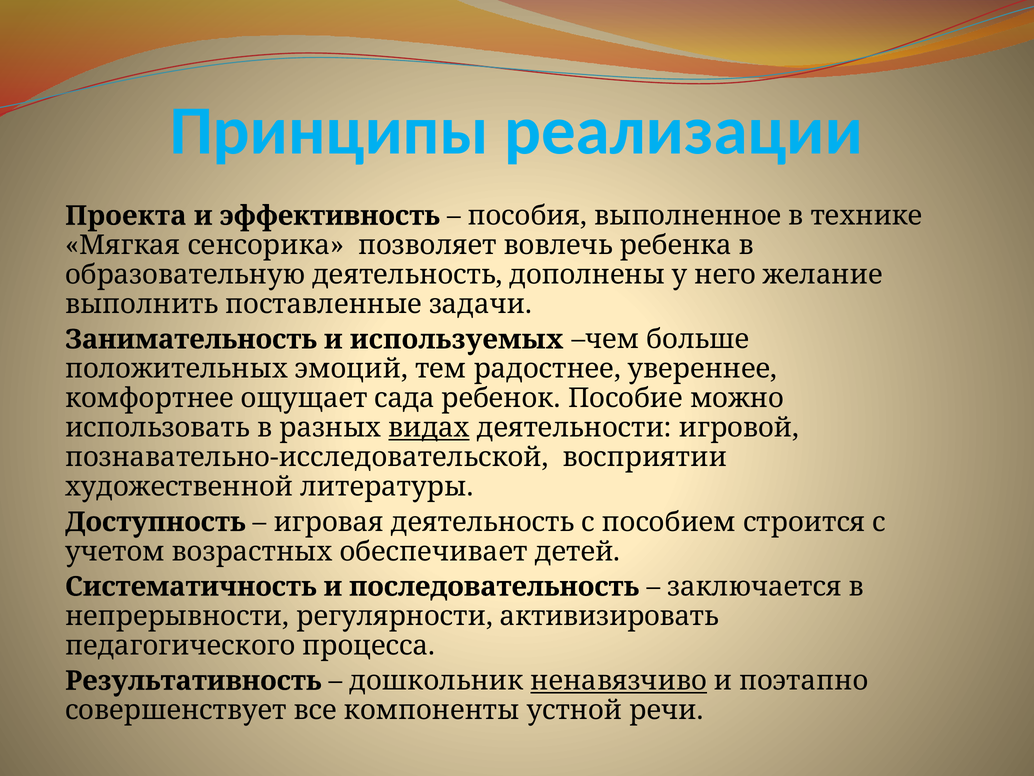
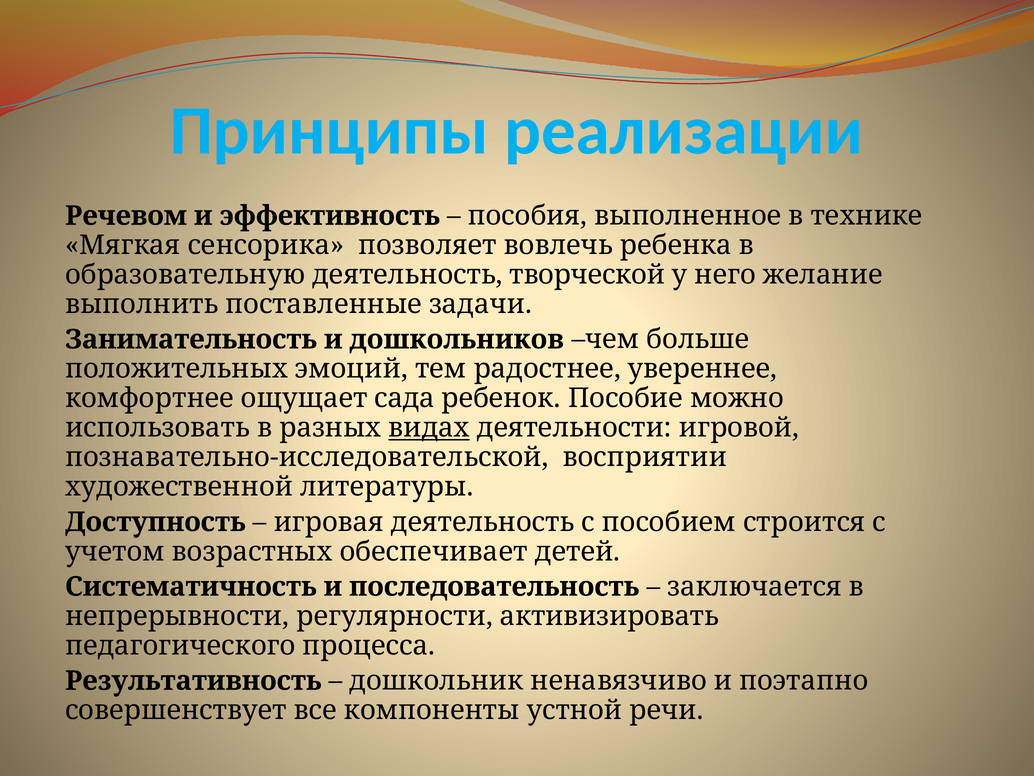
Проекта: Проекта -> Речевом
дополнены: дополнены -> творческой
используемых: используемых -> дошкольников
ненавязчиво underline: present -> none
